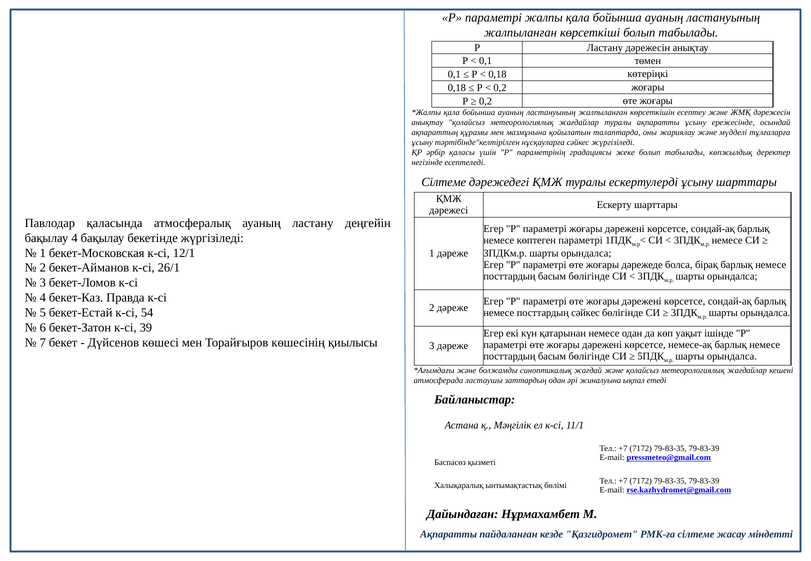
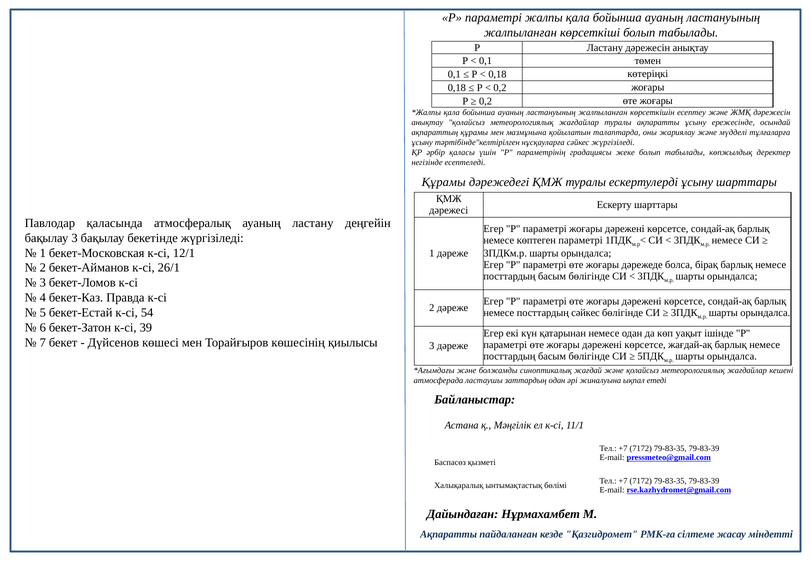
Сілтеме at (444, 182): Сілтеме -> Құрамы
бақылау 4: 4 -> 3
немесе-ақ: немесе-ақ -> жағдай-ақ
